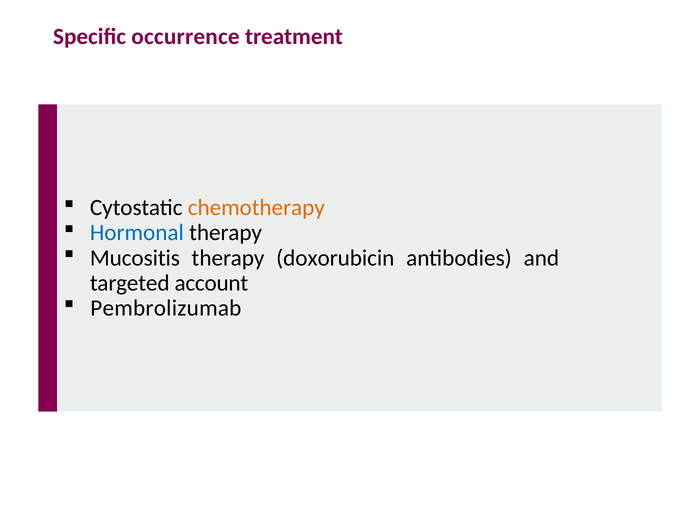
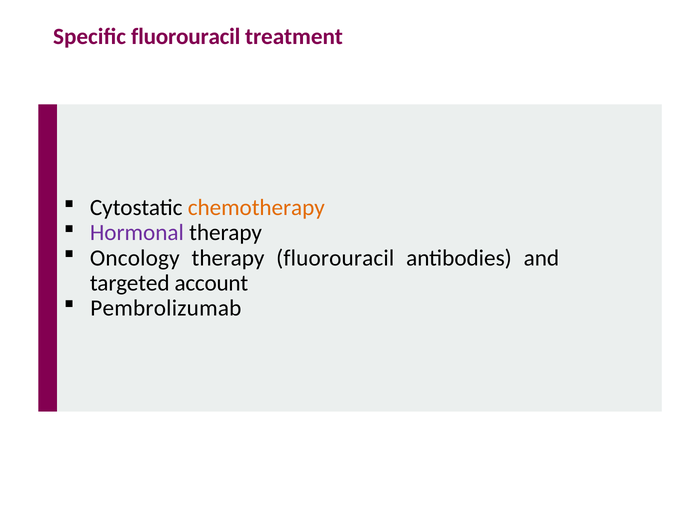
Specific occurrence: occurrence -> fluorouracil
Hormonal colour: blue -> purple
Mucositis: Mucositis -> Oncology
therapy doxorubicin: doxorubicin -> fluorouracil
